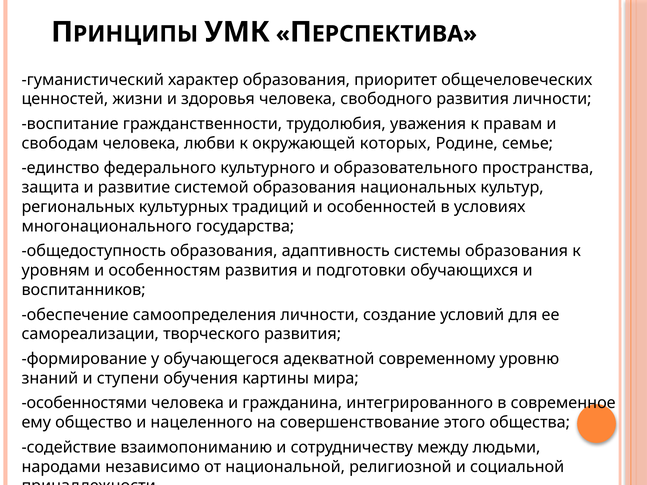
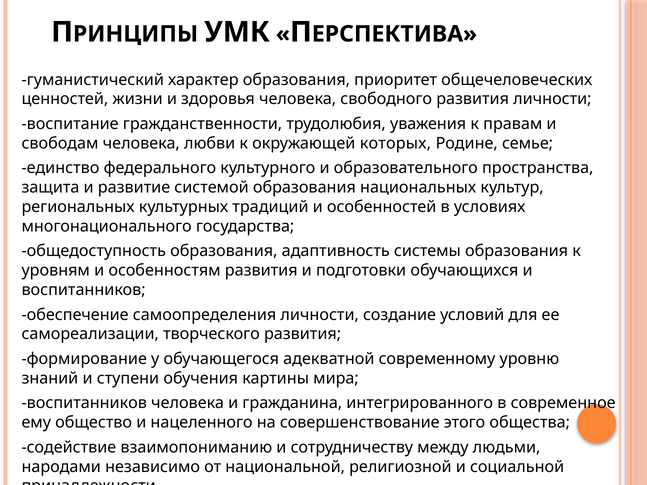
особенностями at (84, 403): особенностями -> воспитанников
